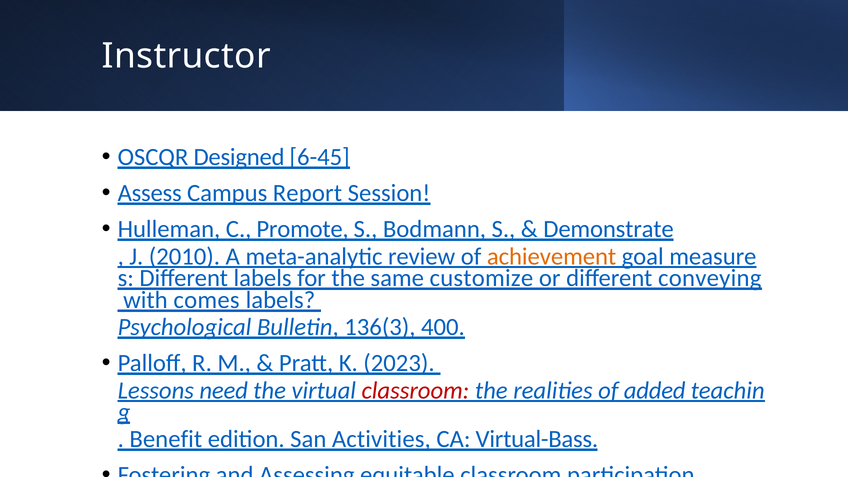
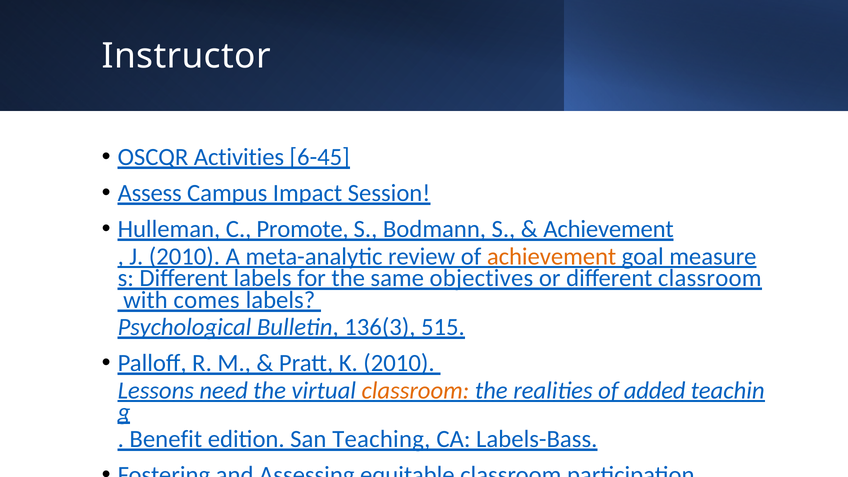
Designed: Designed -> Activities
Report: Report -> Impact
Demonstrate at (609, 229): Demonstrate -> Achievement
customize: customize -> objectives
different conveying: conveying -> classroom
400: 400 -> 515
K 2023: 2023 -> 2010
classroom at (415, 390) colour: red -> orange
Activities: Activities -> Teaching
Virtual-Bass: Virtual-Bass -> Labels-Bass
